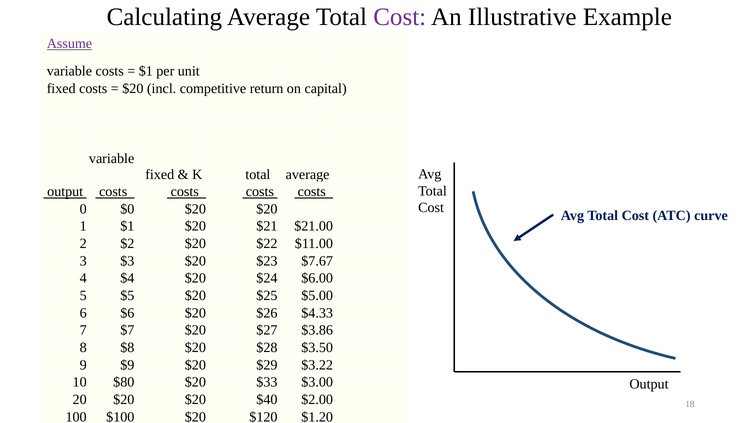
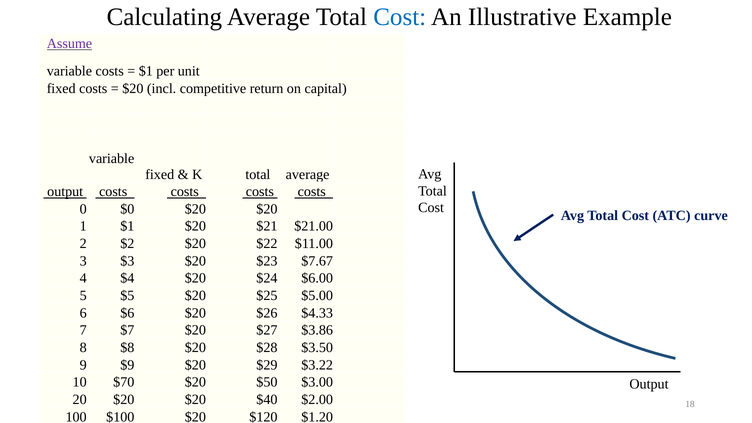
Cost at (400, 17) colour: purple -> blue
$80: $80 -> $70
$33: $33 -> $50
